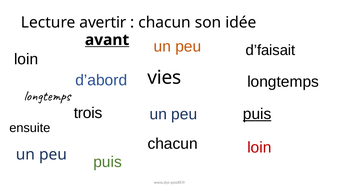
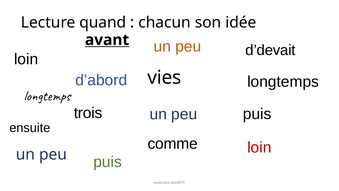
avertir: avertir -> quand
d’faisait: d’faisait -> d’devait
puis at (257, 114) underline: present -> none
chacun at (173, 144): chacun -> comme
